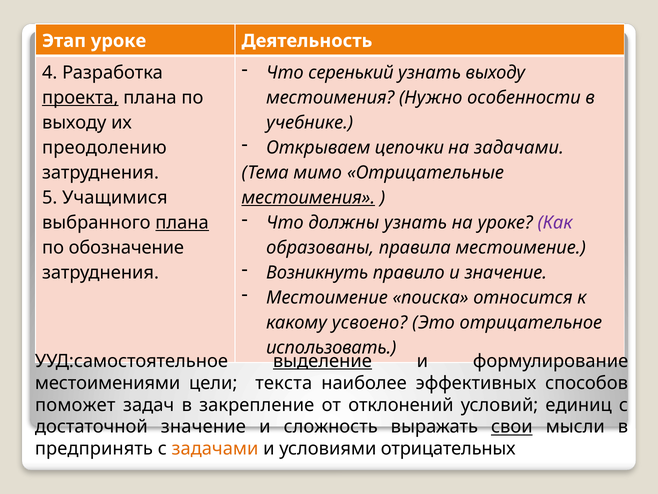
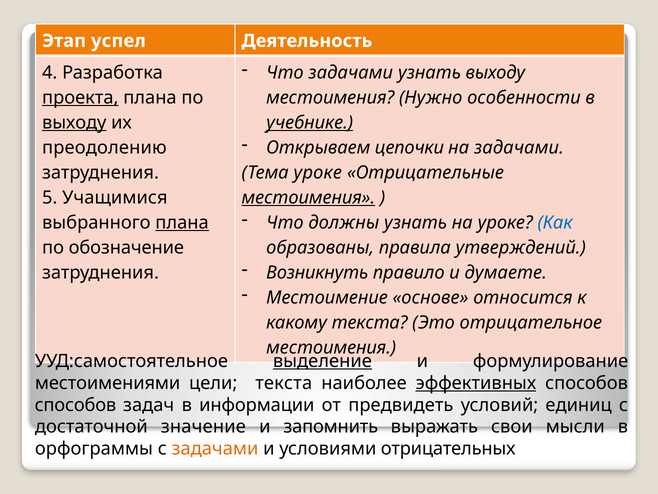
Этап уроке: уроке -> успел
Что серенький: серенький -> задачами
выходу at (74, 122) underline: none -> present
учебнике underline: none -> present
Тема мимо: мимо -> уроке
Как colour: purple -> blue
правила местоимение: местоимение -> утверждений
и значение: значение -> думаете
поиска: поиска -> основе
какому усвоено: усвоено -> текста
использовать at (331, 347): использовать -> местоимения
эффективных underline: none -> present
поможет at (75, 405): поможет -> способов
закрепление: закрепление -> информации
отклонений: отклонений -> предвидеть
сложность: сложность -> запомнить
свои underline: present -> none
предпринять: предпринять -> орфограммы
